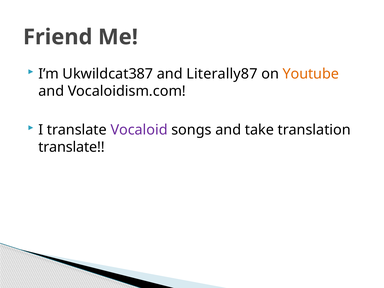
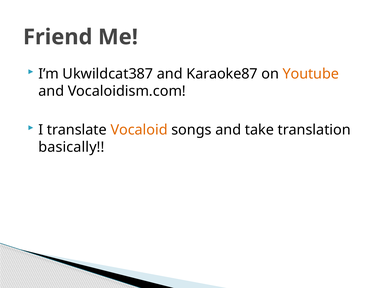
Literally87: Literally87 -> Karaoke87
Vocaloid colour: purple -> orange
translate at (72, 147): translate -> basically
